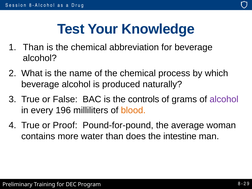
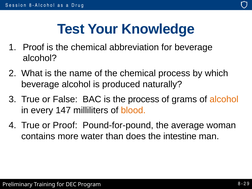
Than at (33, 47): Than -> Proof
the controls: controls -> process
alcohol at (224, 99) colour: purple -> orange
196: 196 -> 147
